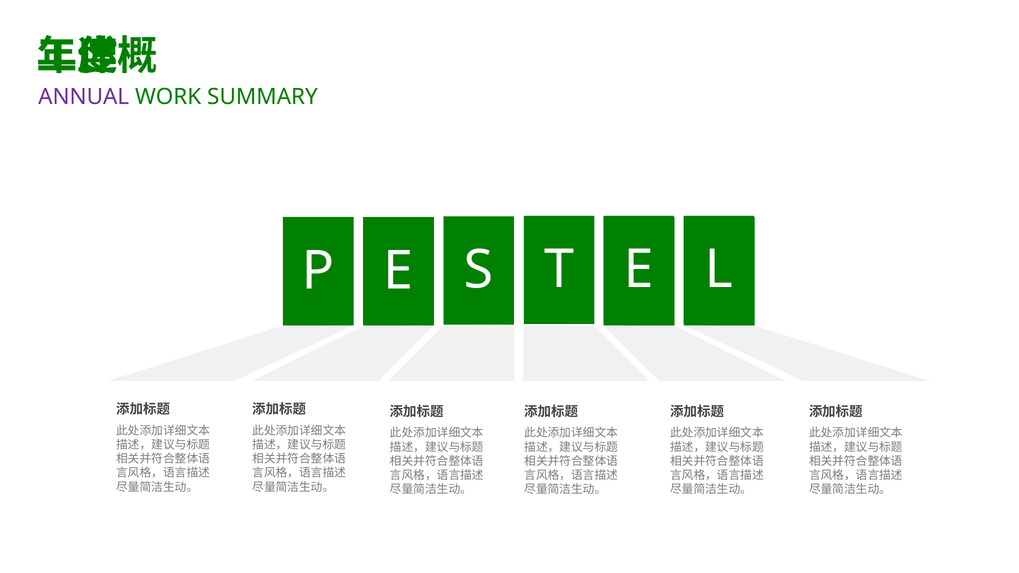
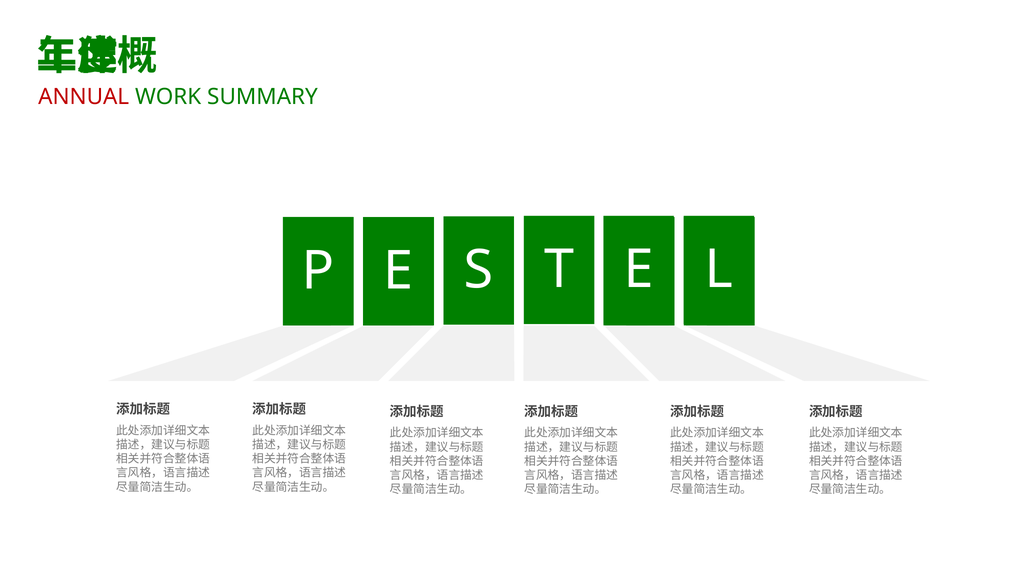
ANNUAL colour: purple -> red
